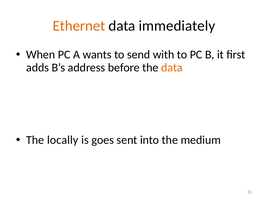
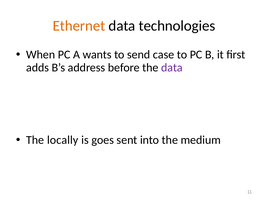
immediately: immediately -> technologies
with: with -> case
data at (172, 67) colour: orange -> purple
